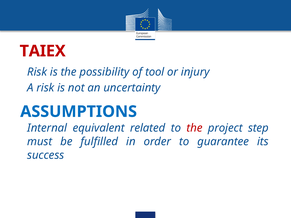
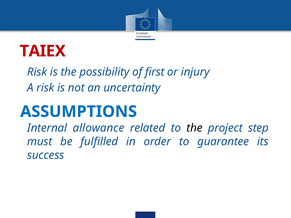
tool: tool -> first
equivalent: equivalent -> allowance
the at (195, 128) colour: red -> black
